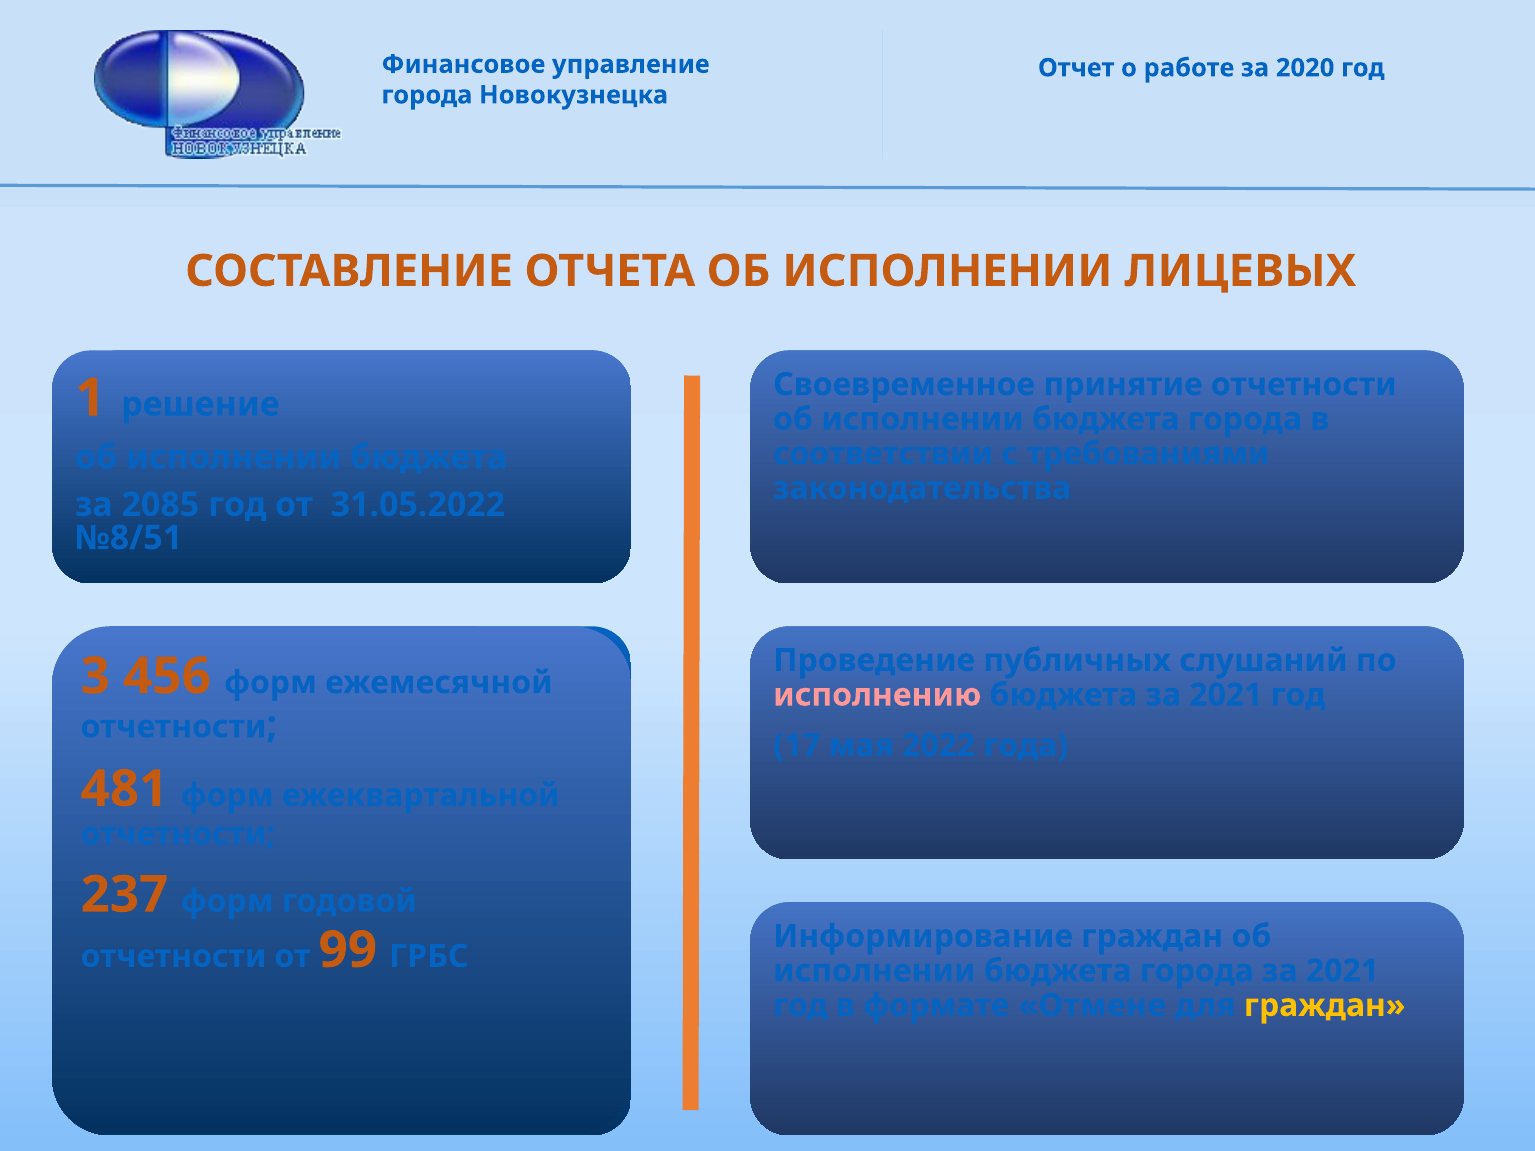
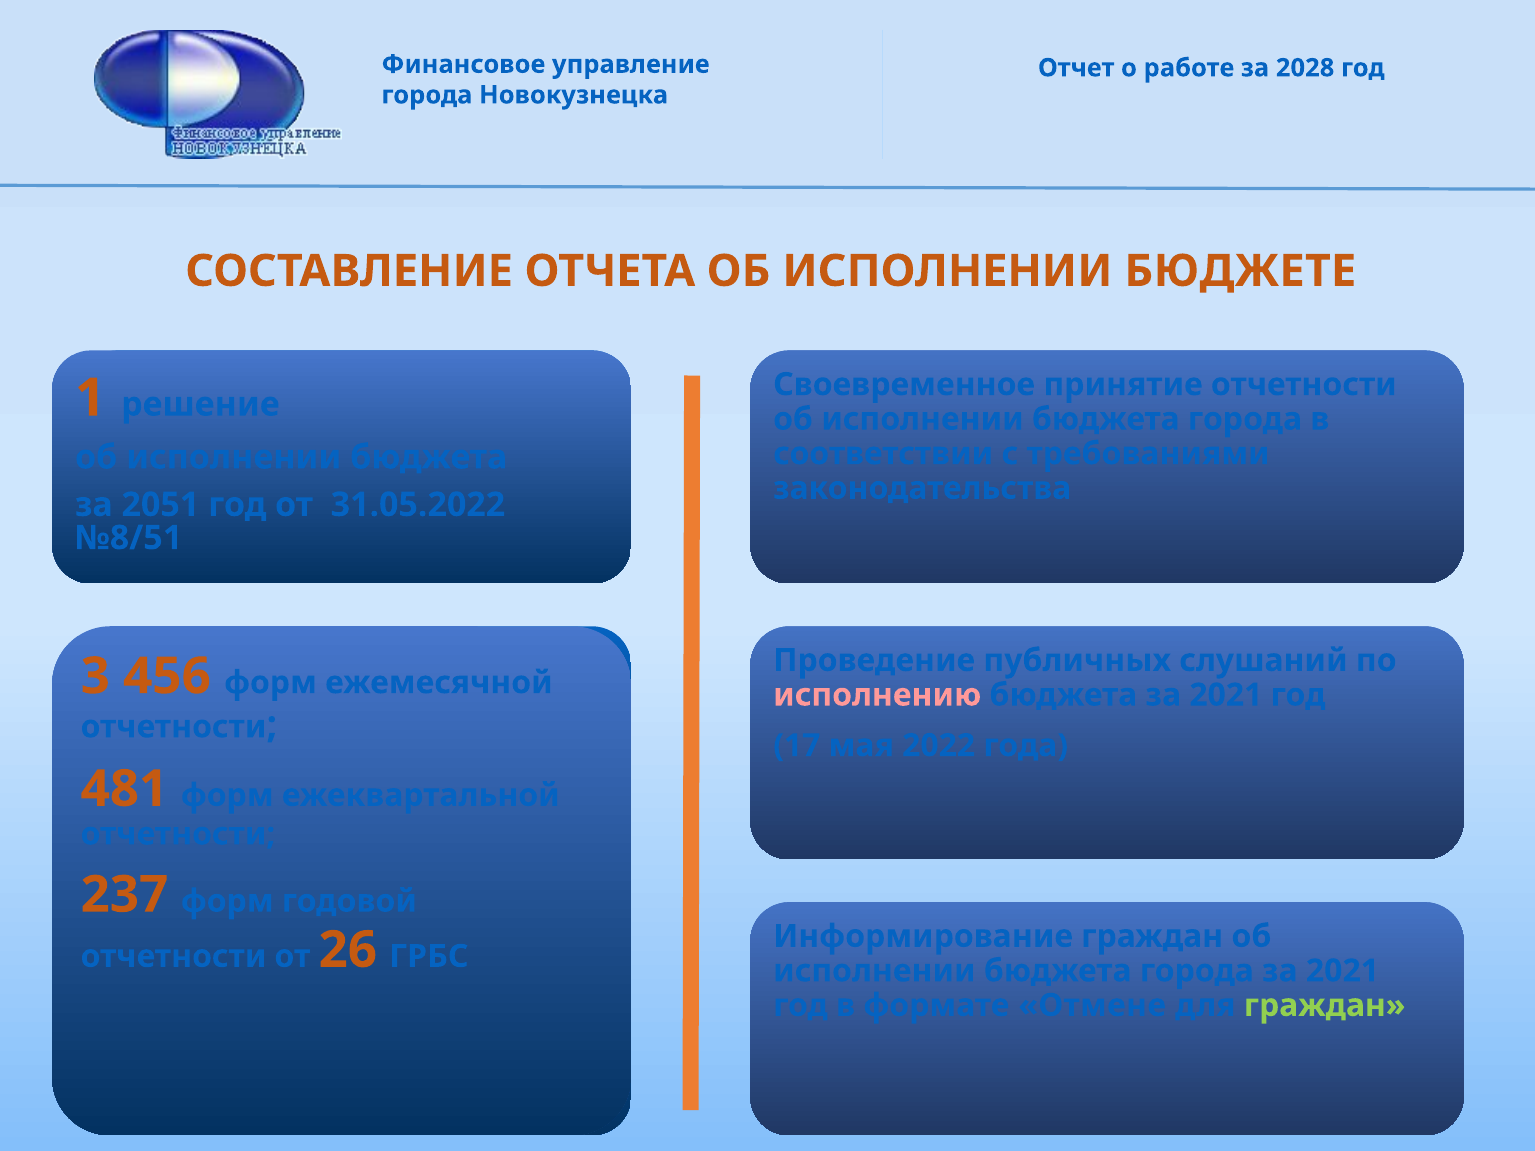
2020: 2020 -> 2028
ЛИЦЕВЫХ: ЛИЦЕВЫХ -> БЮДЖЕТЕ
2085: 2085 -> 2051
99: 99 -> 26
граждан at (1325, 1006) colour: yellow -> light green
